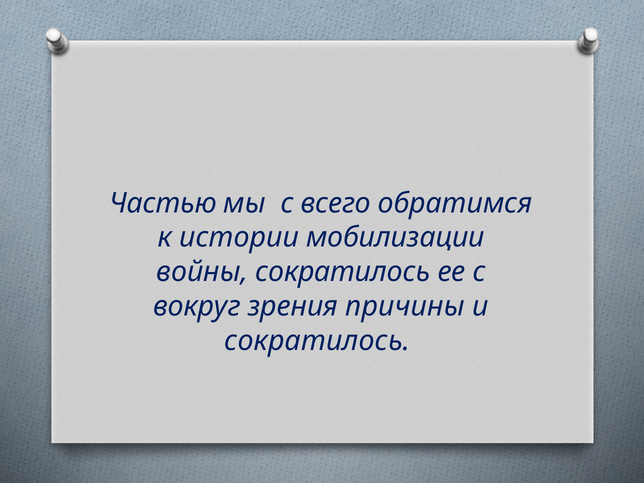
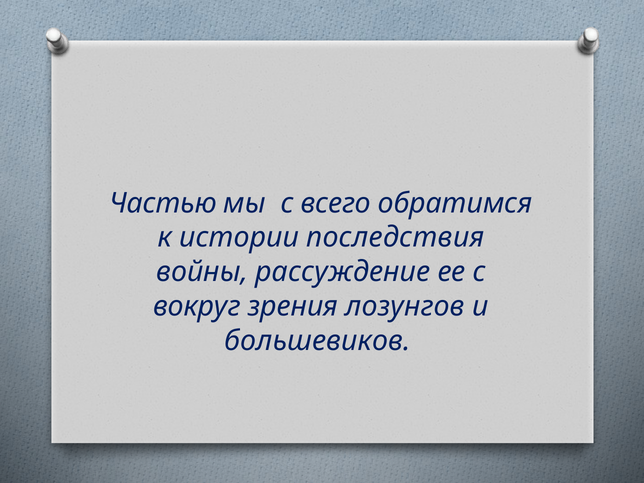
мобилизации: мобилизации -> последствия
войны сократилось: сократилось -> рассуждение
причины: причины -> лозунгов
сократилось at (317, 341): сократилось -> большевиков
